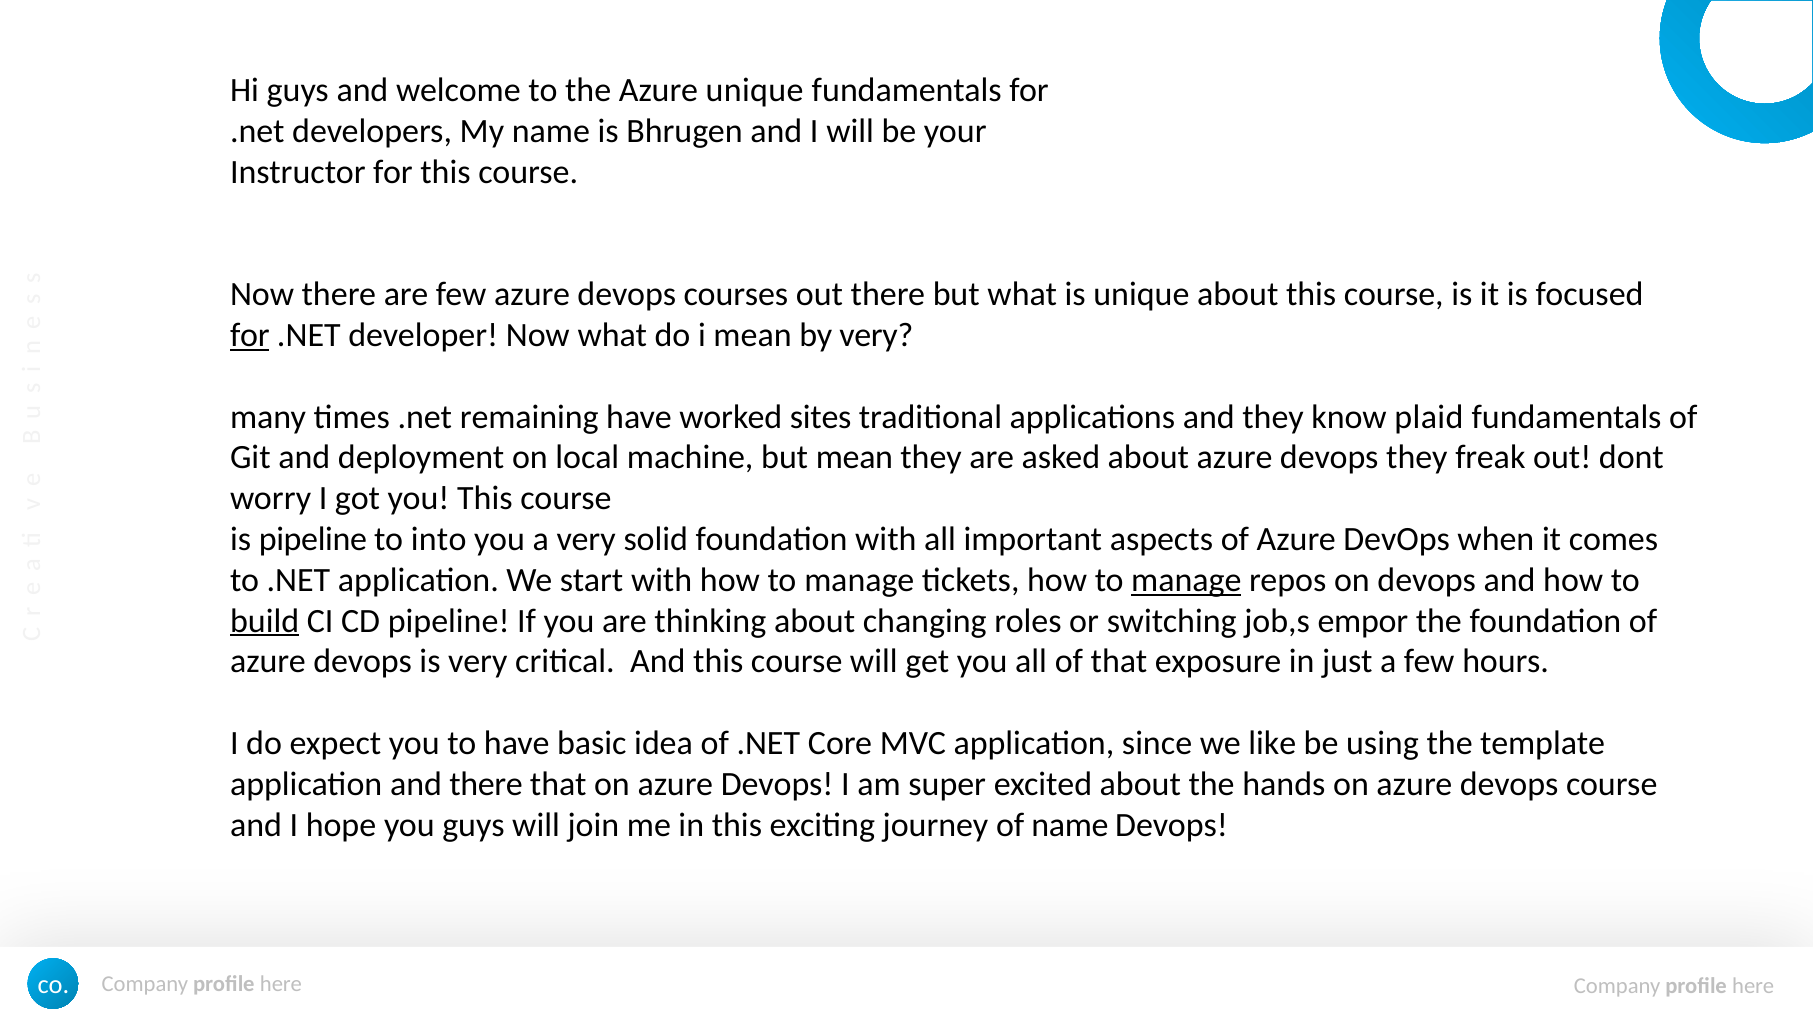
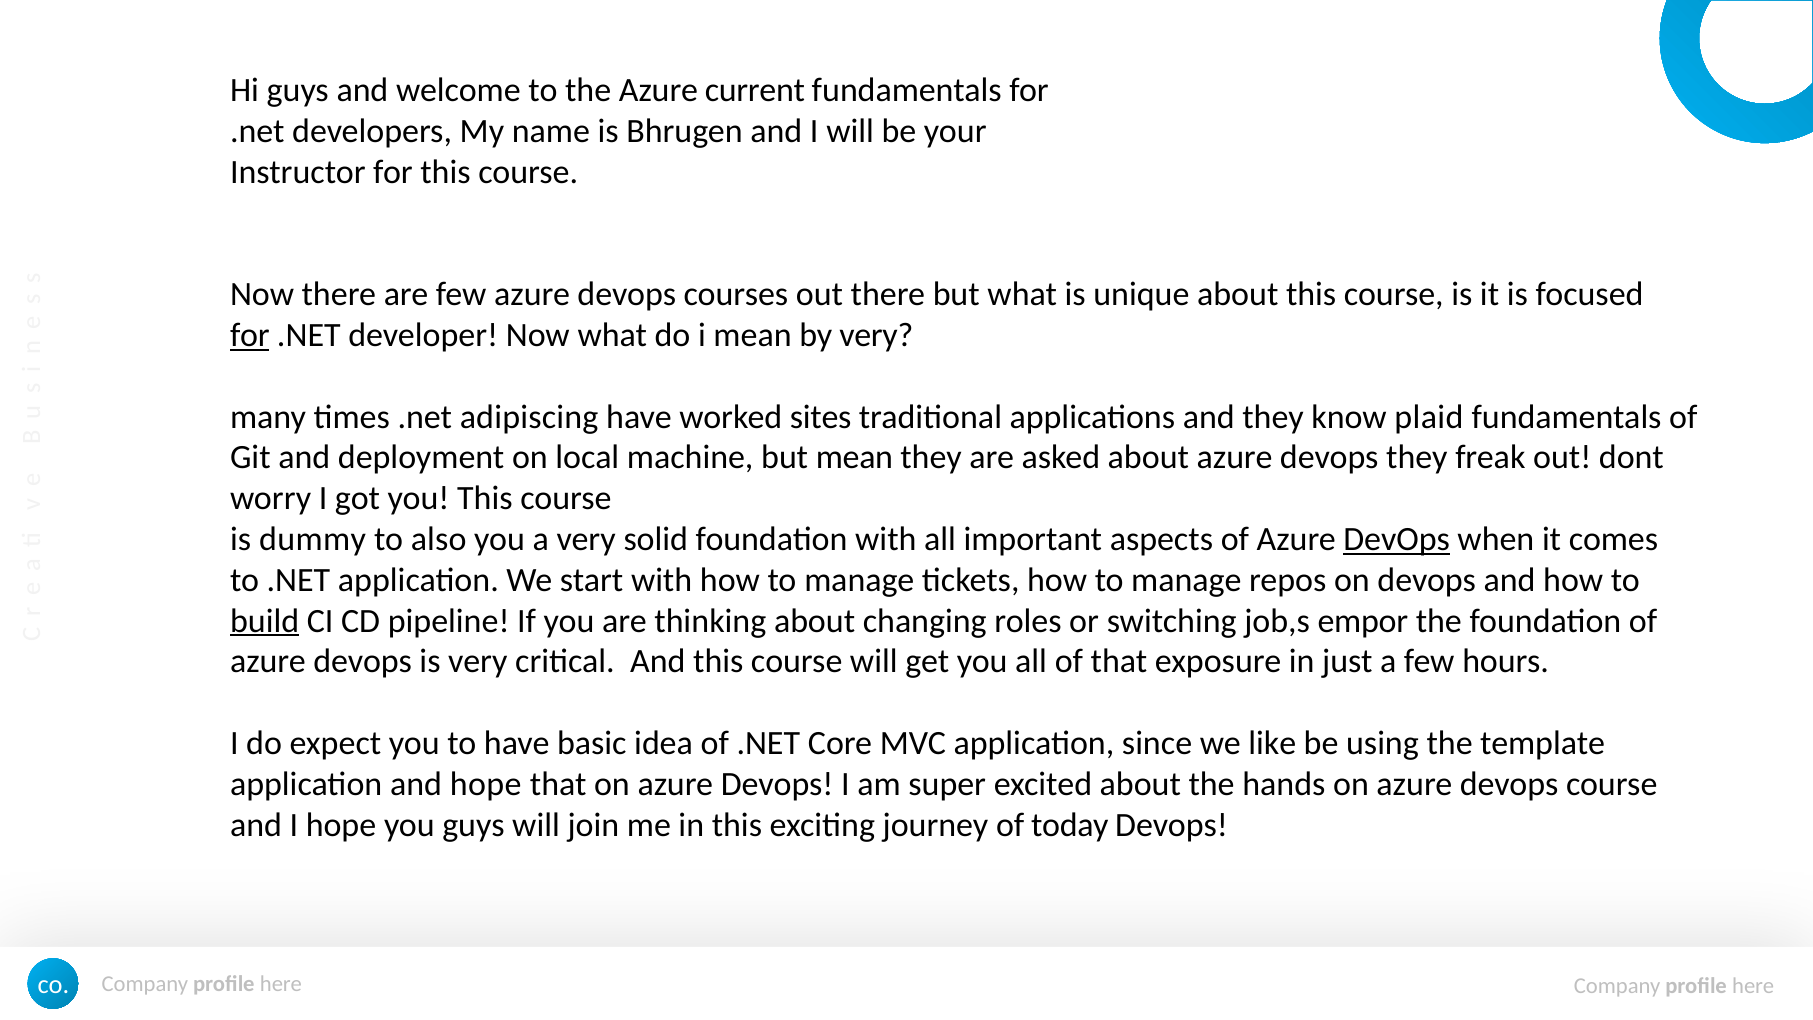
Azure unique: unique -> current
remaining: remaining -> adipiscing
is pipeline: pipeline -> dummy
into: into -> also
DevOps at (1397, 539) underline: none -> present
manage at (1186, 580) underline: present -> none
and there: there -> hope
of name: name -> today
